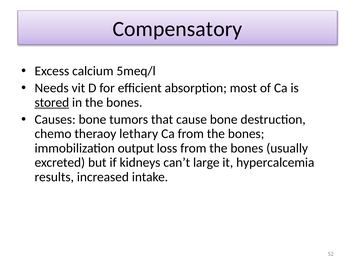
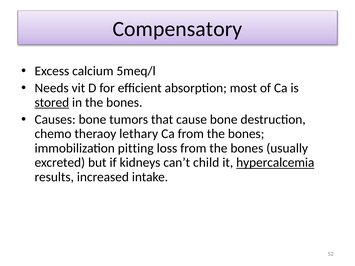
output: output -> pitting
large: large -> child
hypercalcemia underline: none -> present
